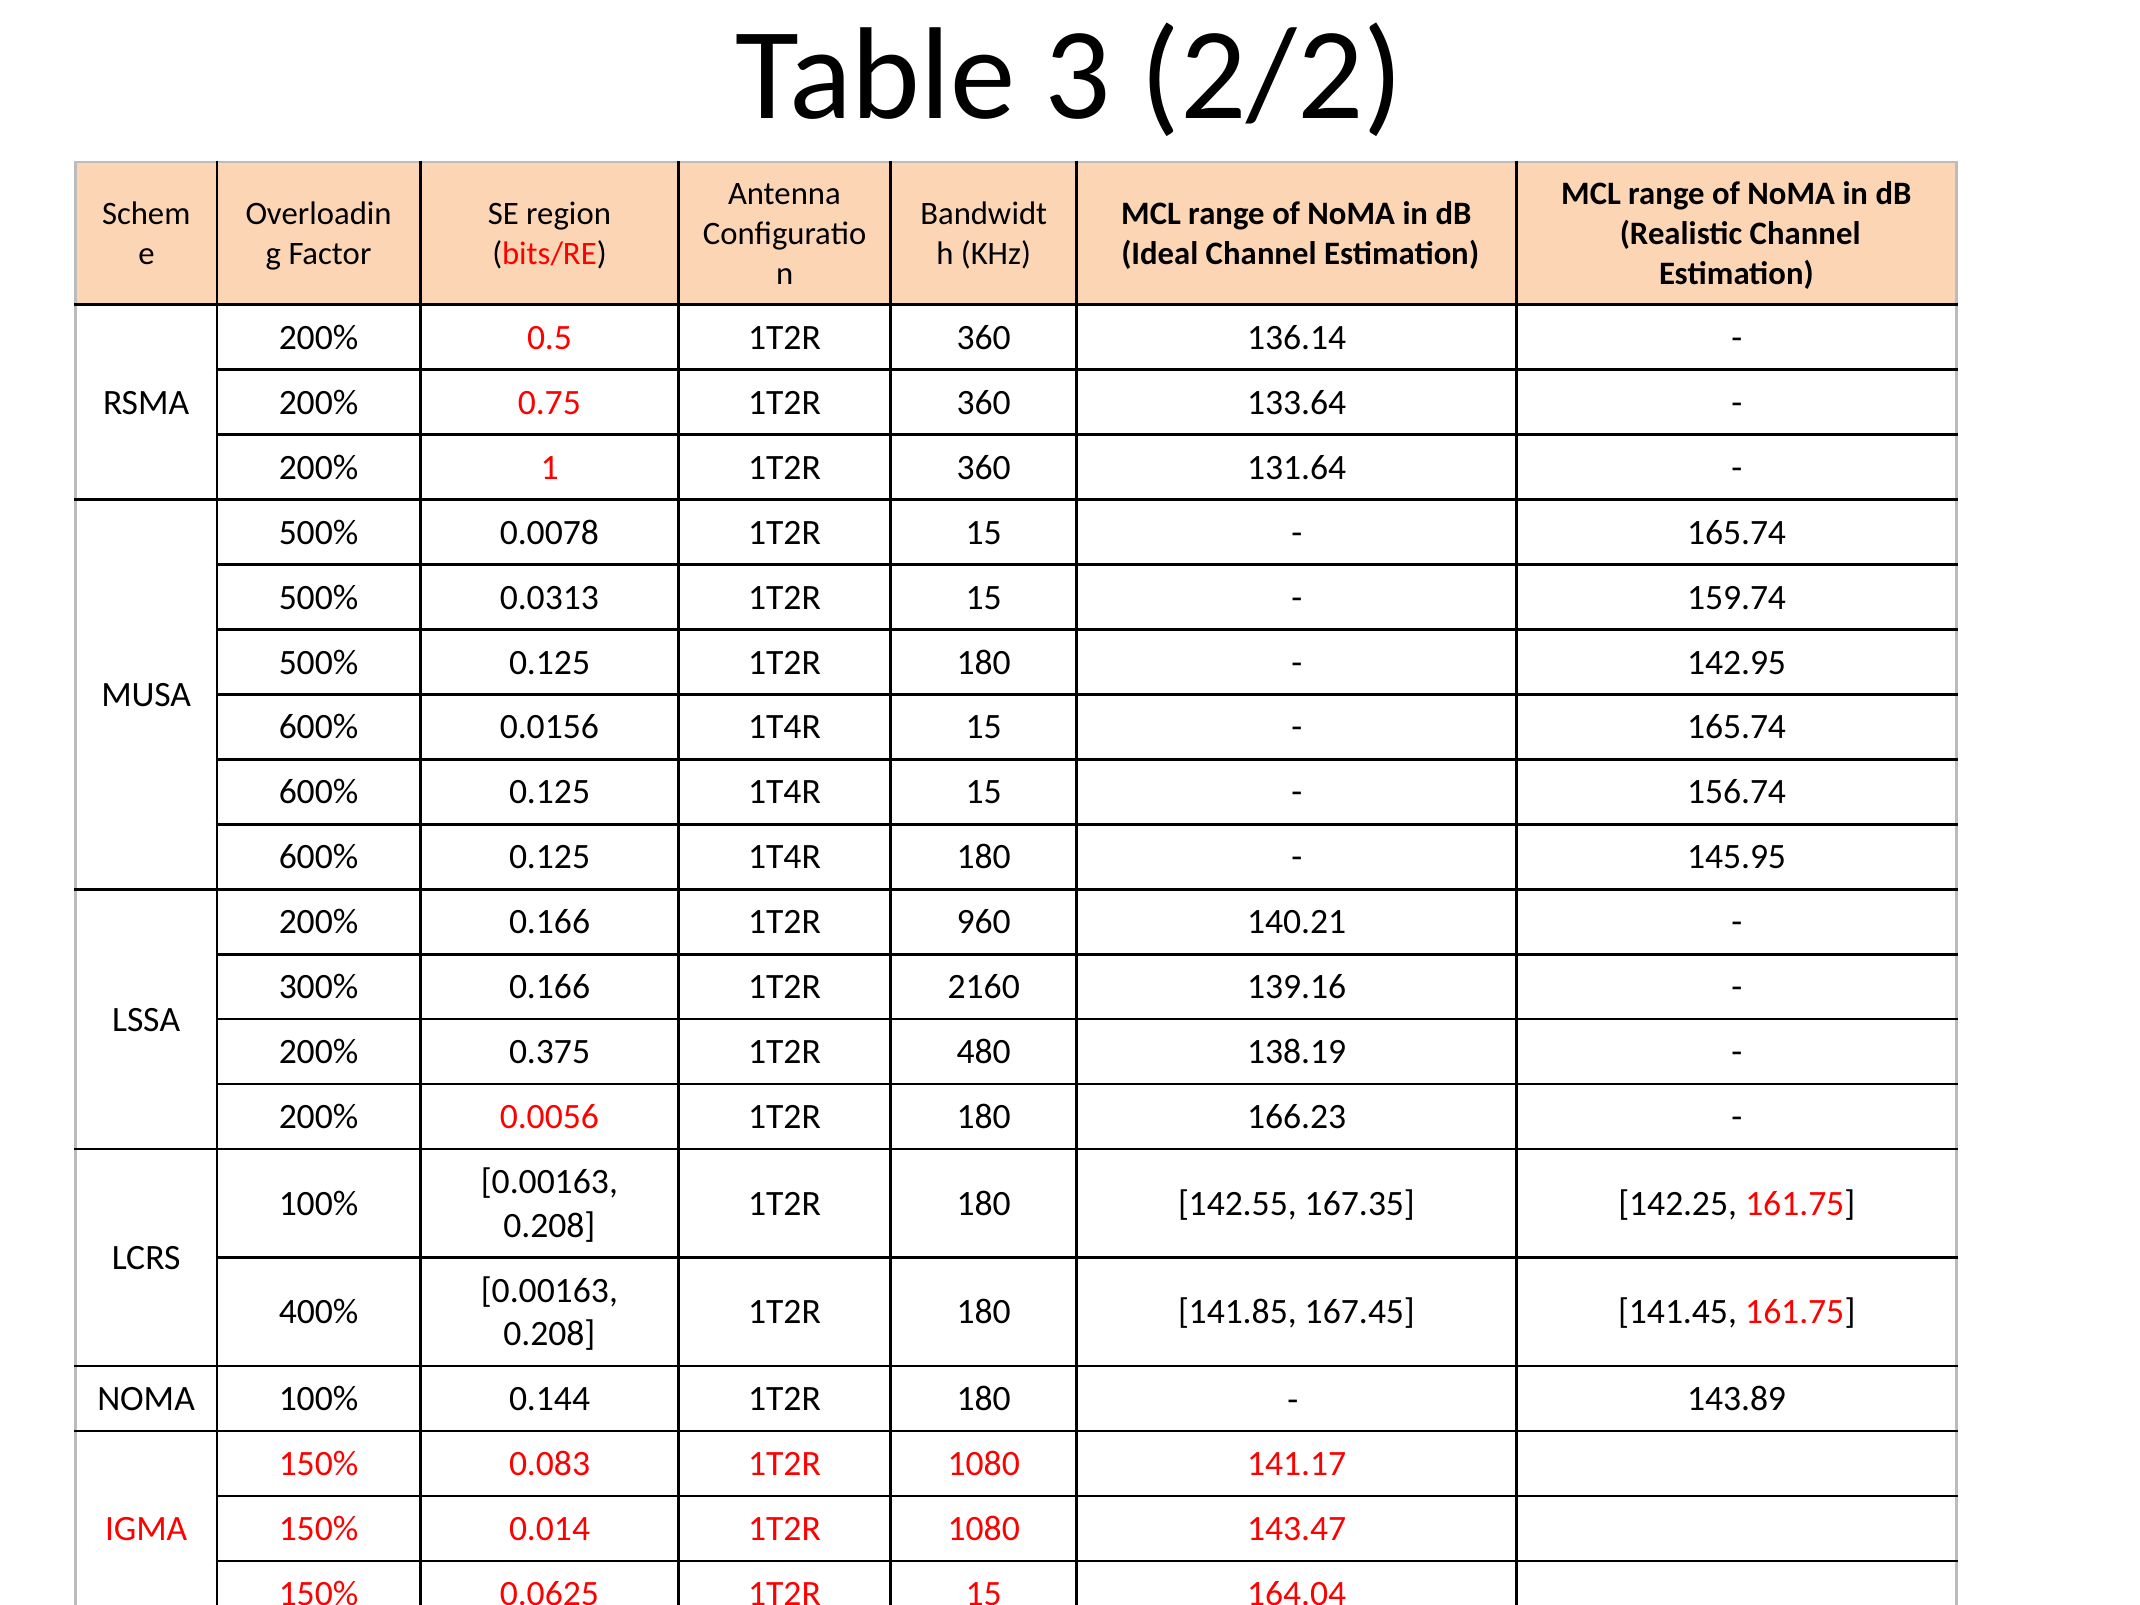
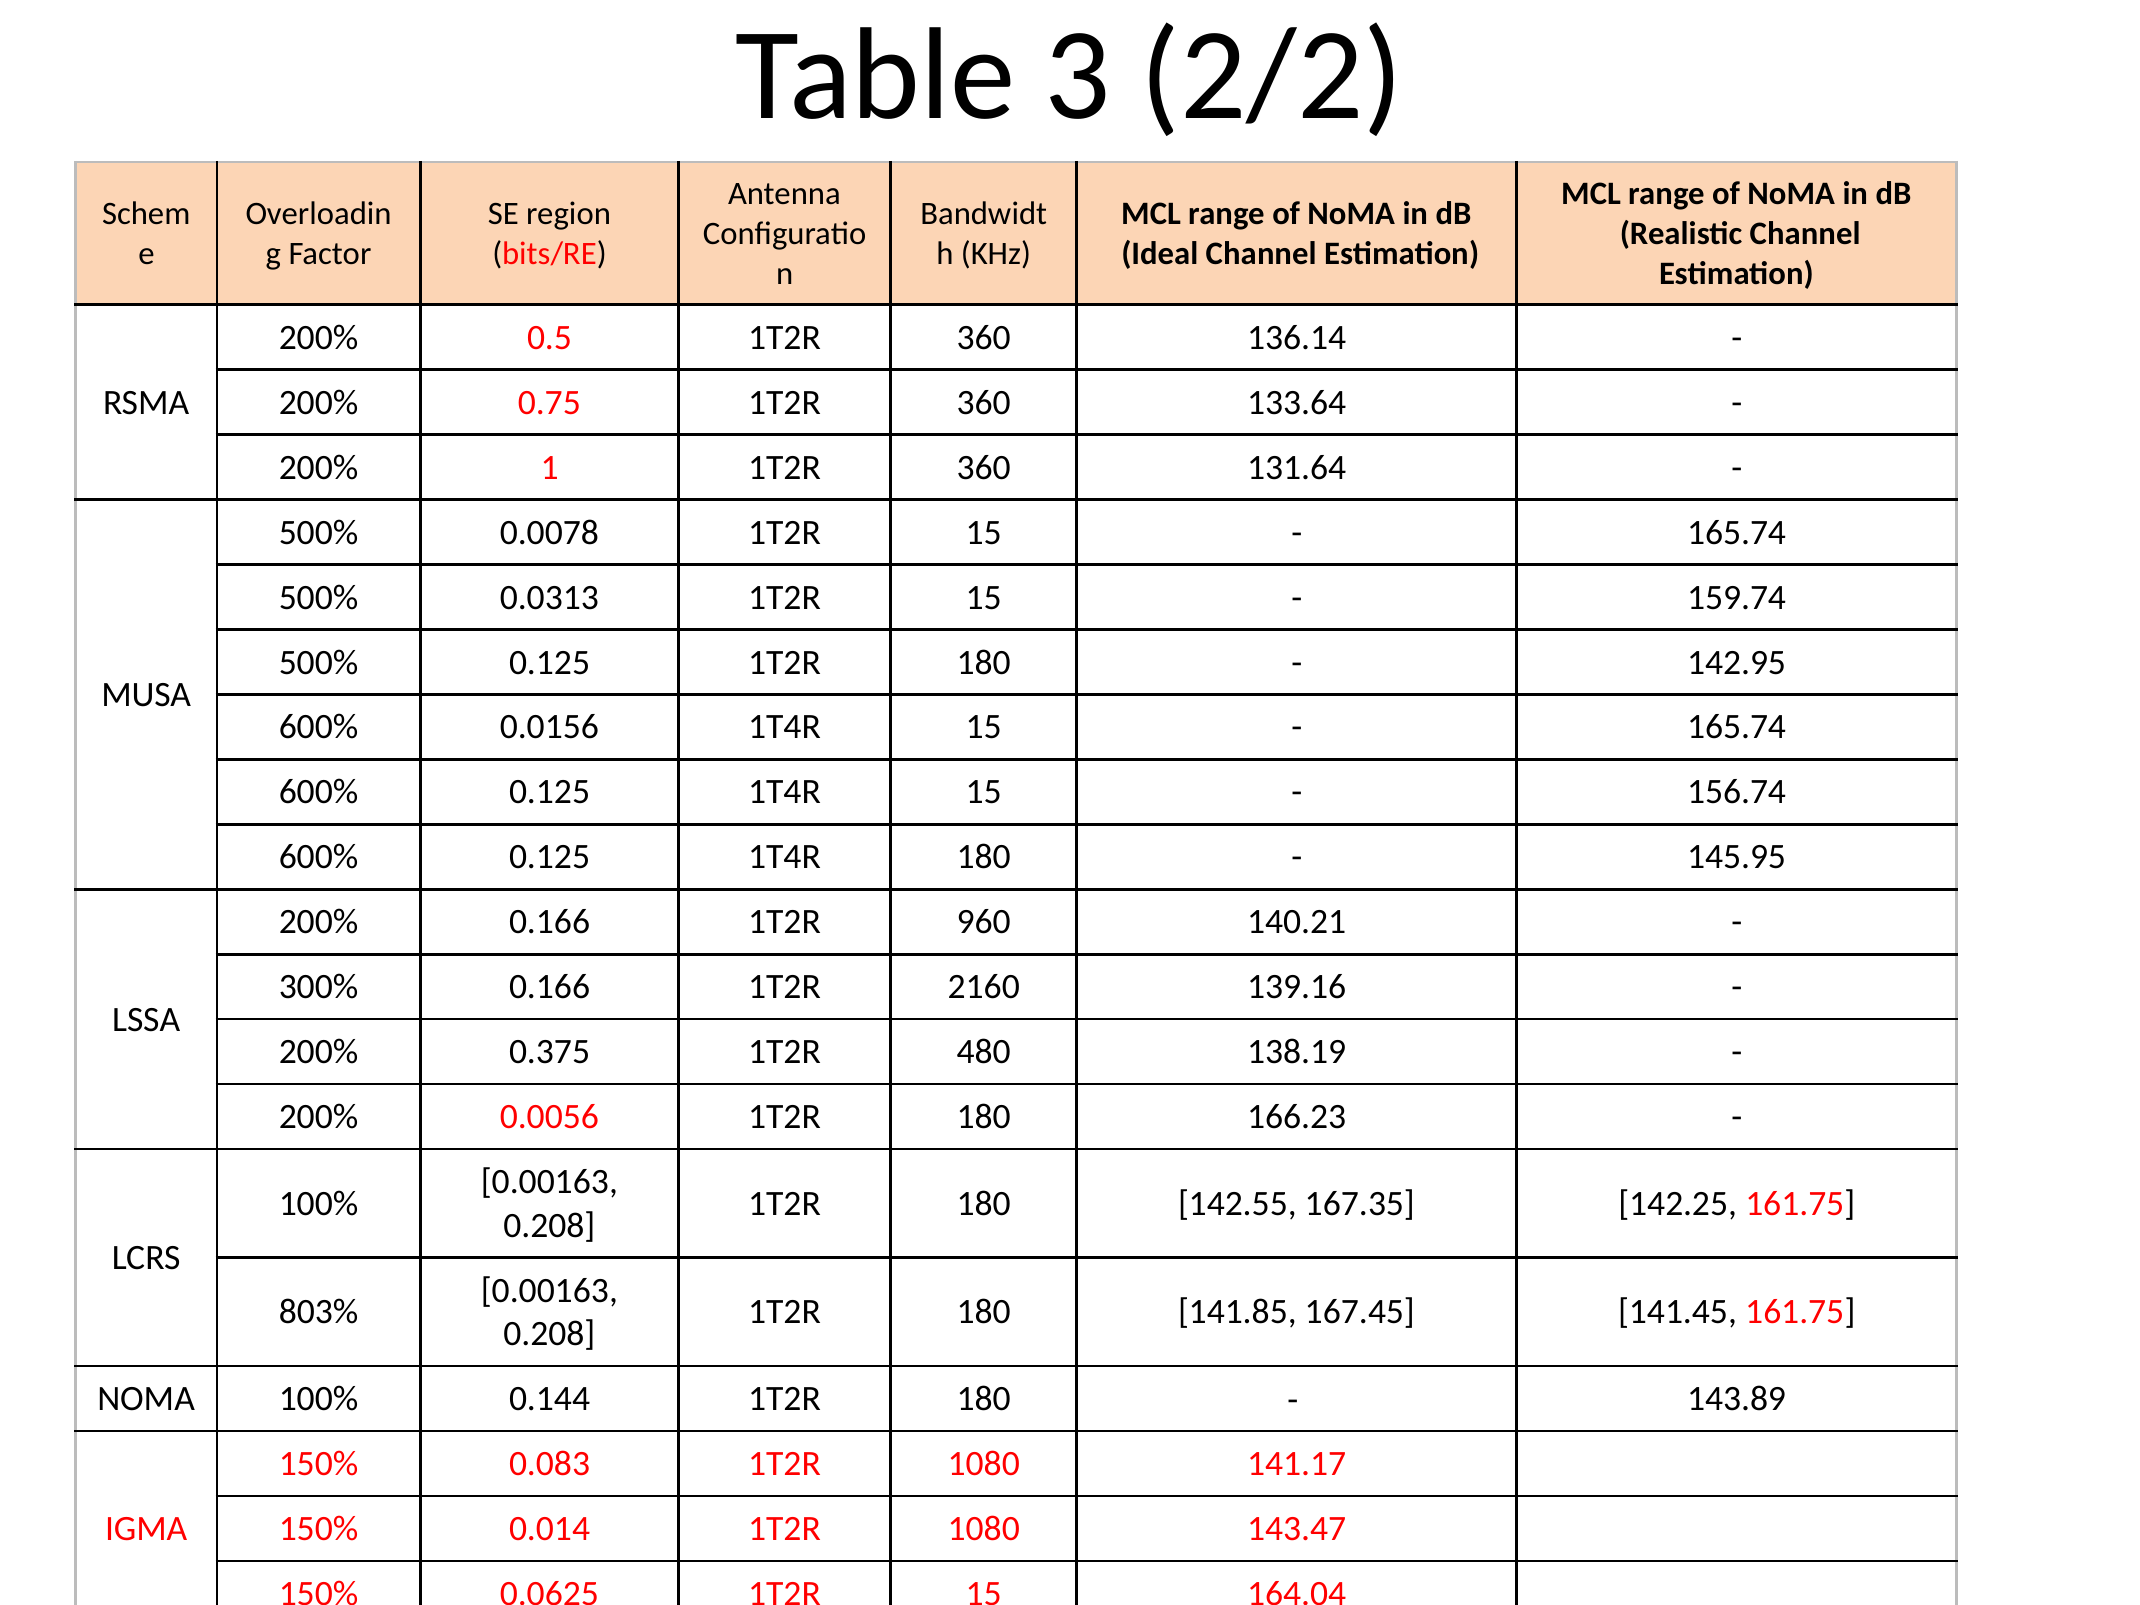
400%: 400% -> 803%
